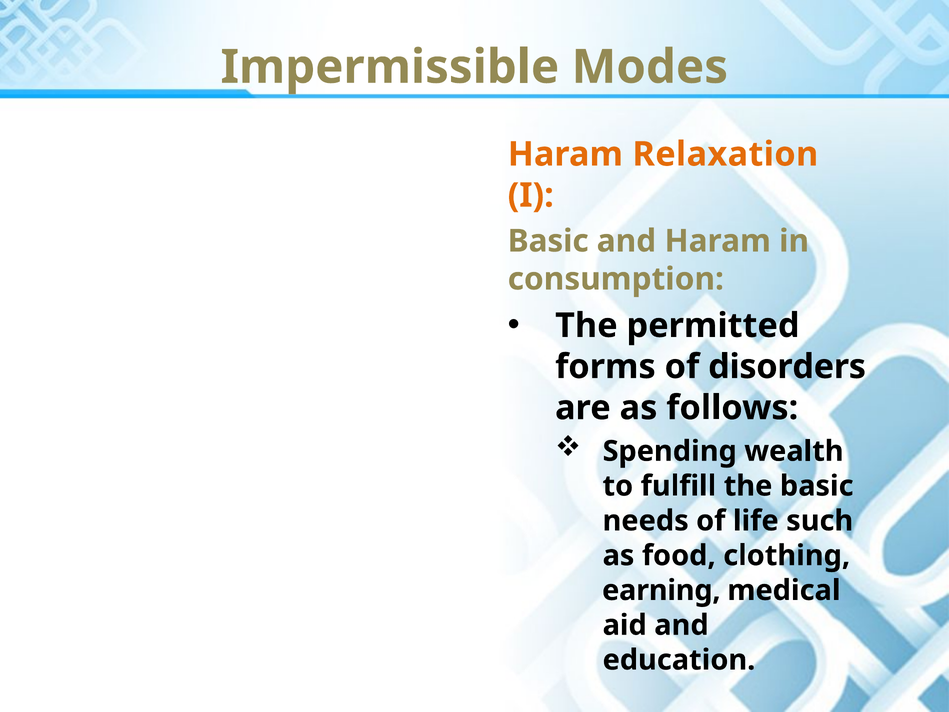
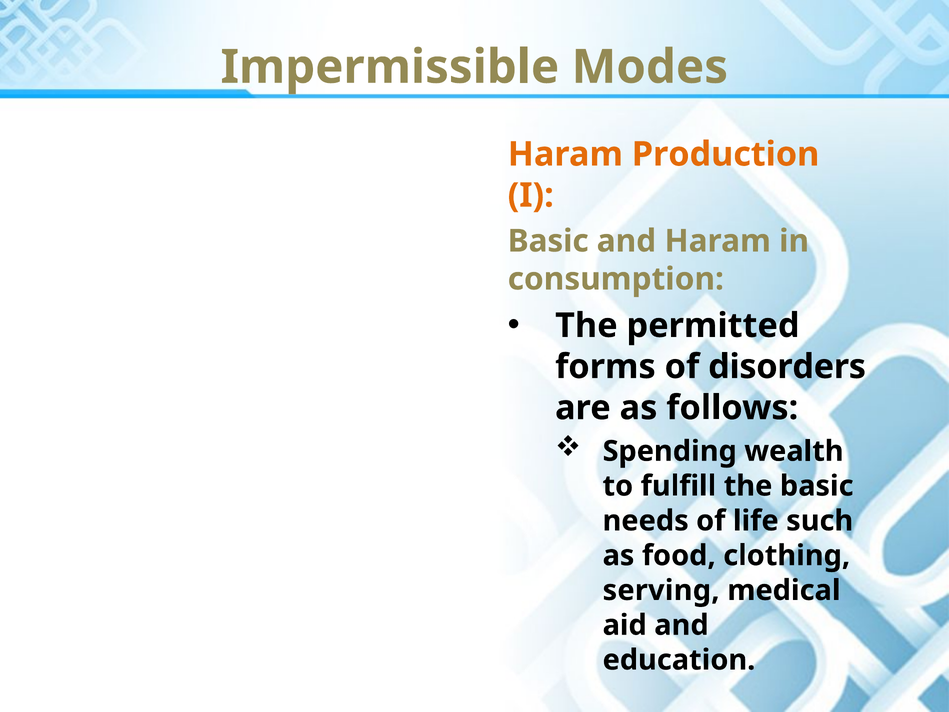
Relaxation: Relaxation -> Production
earning: earning -> serving
